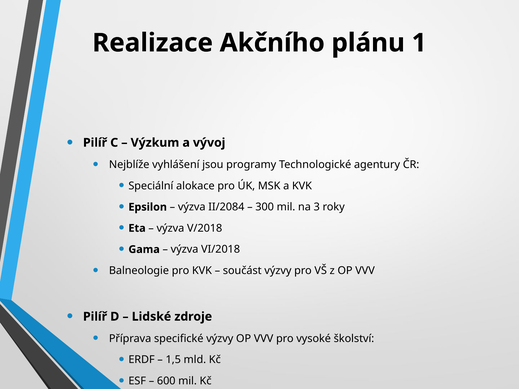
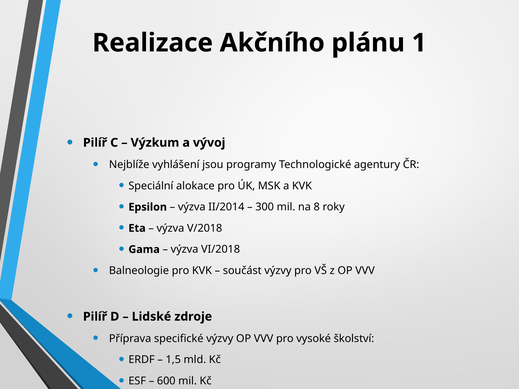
II/2084: II/2084 -> II/2014
3: 3 -> 8
